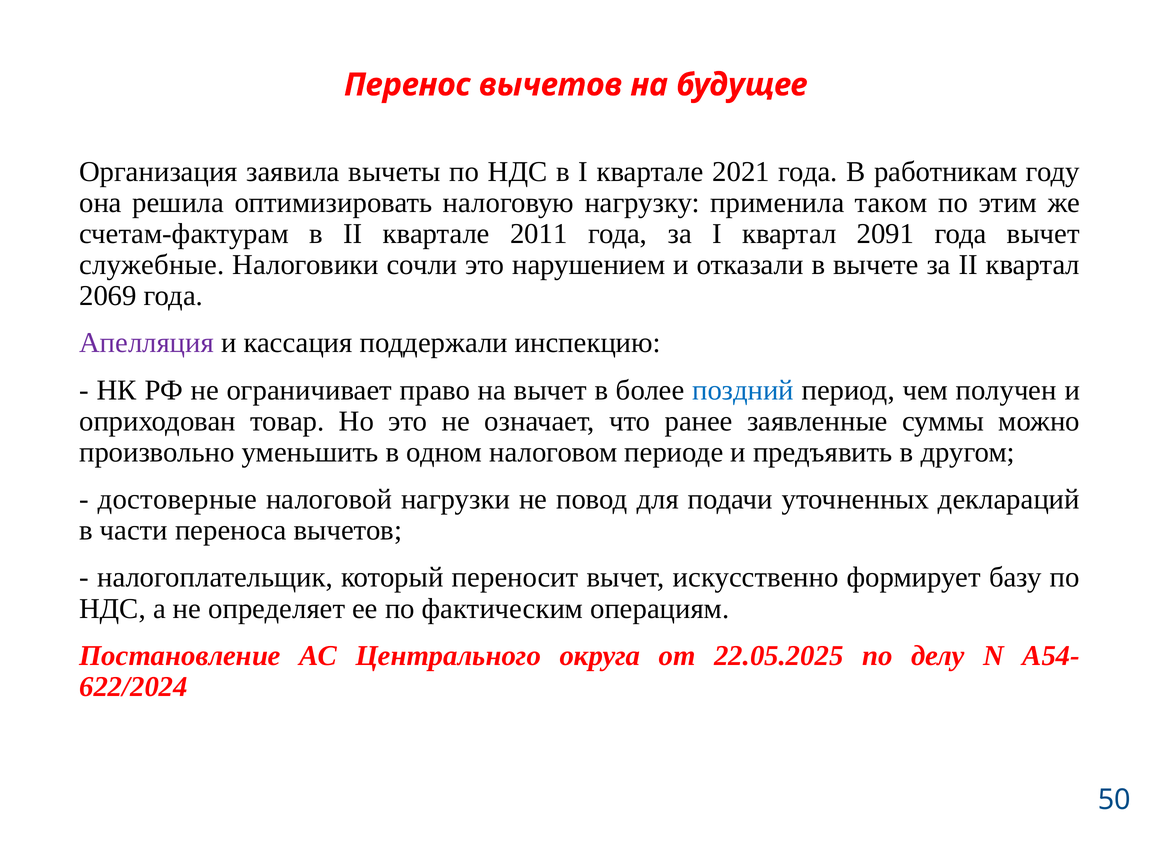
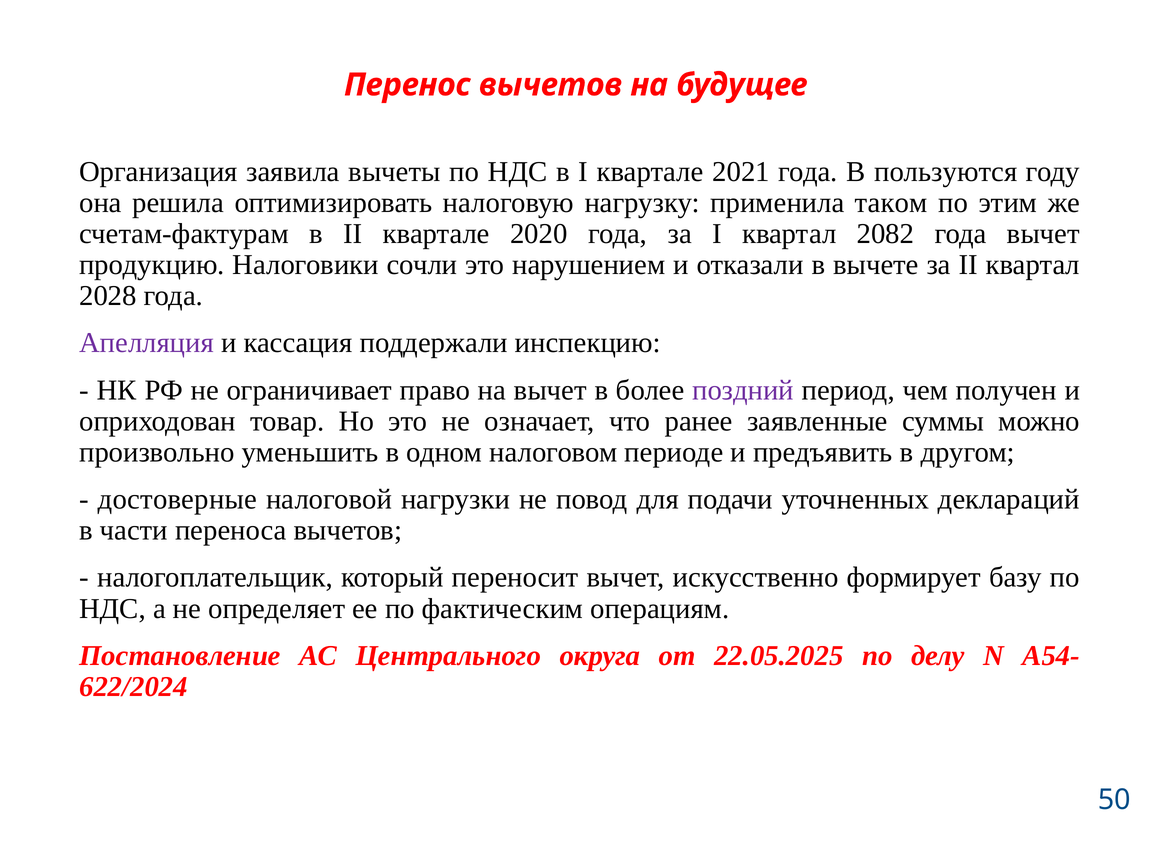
работникам: работникам -> пользуются
2011: 2011 -> 2020
2091: 2091 -> 2082
служебные: служебные -> продукцию
2069: 2069 -> 2028
поздний colour: blue -> purple
